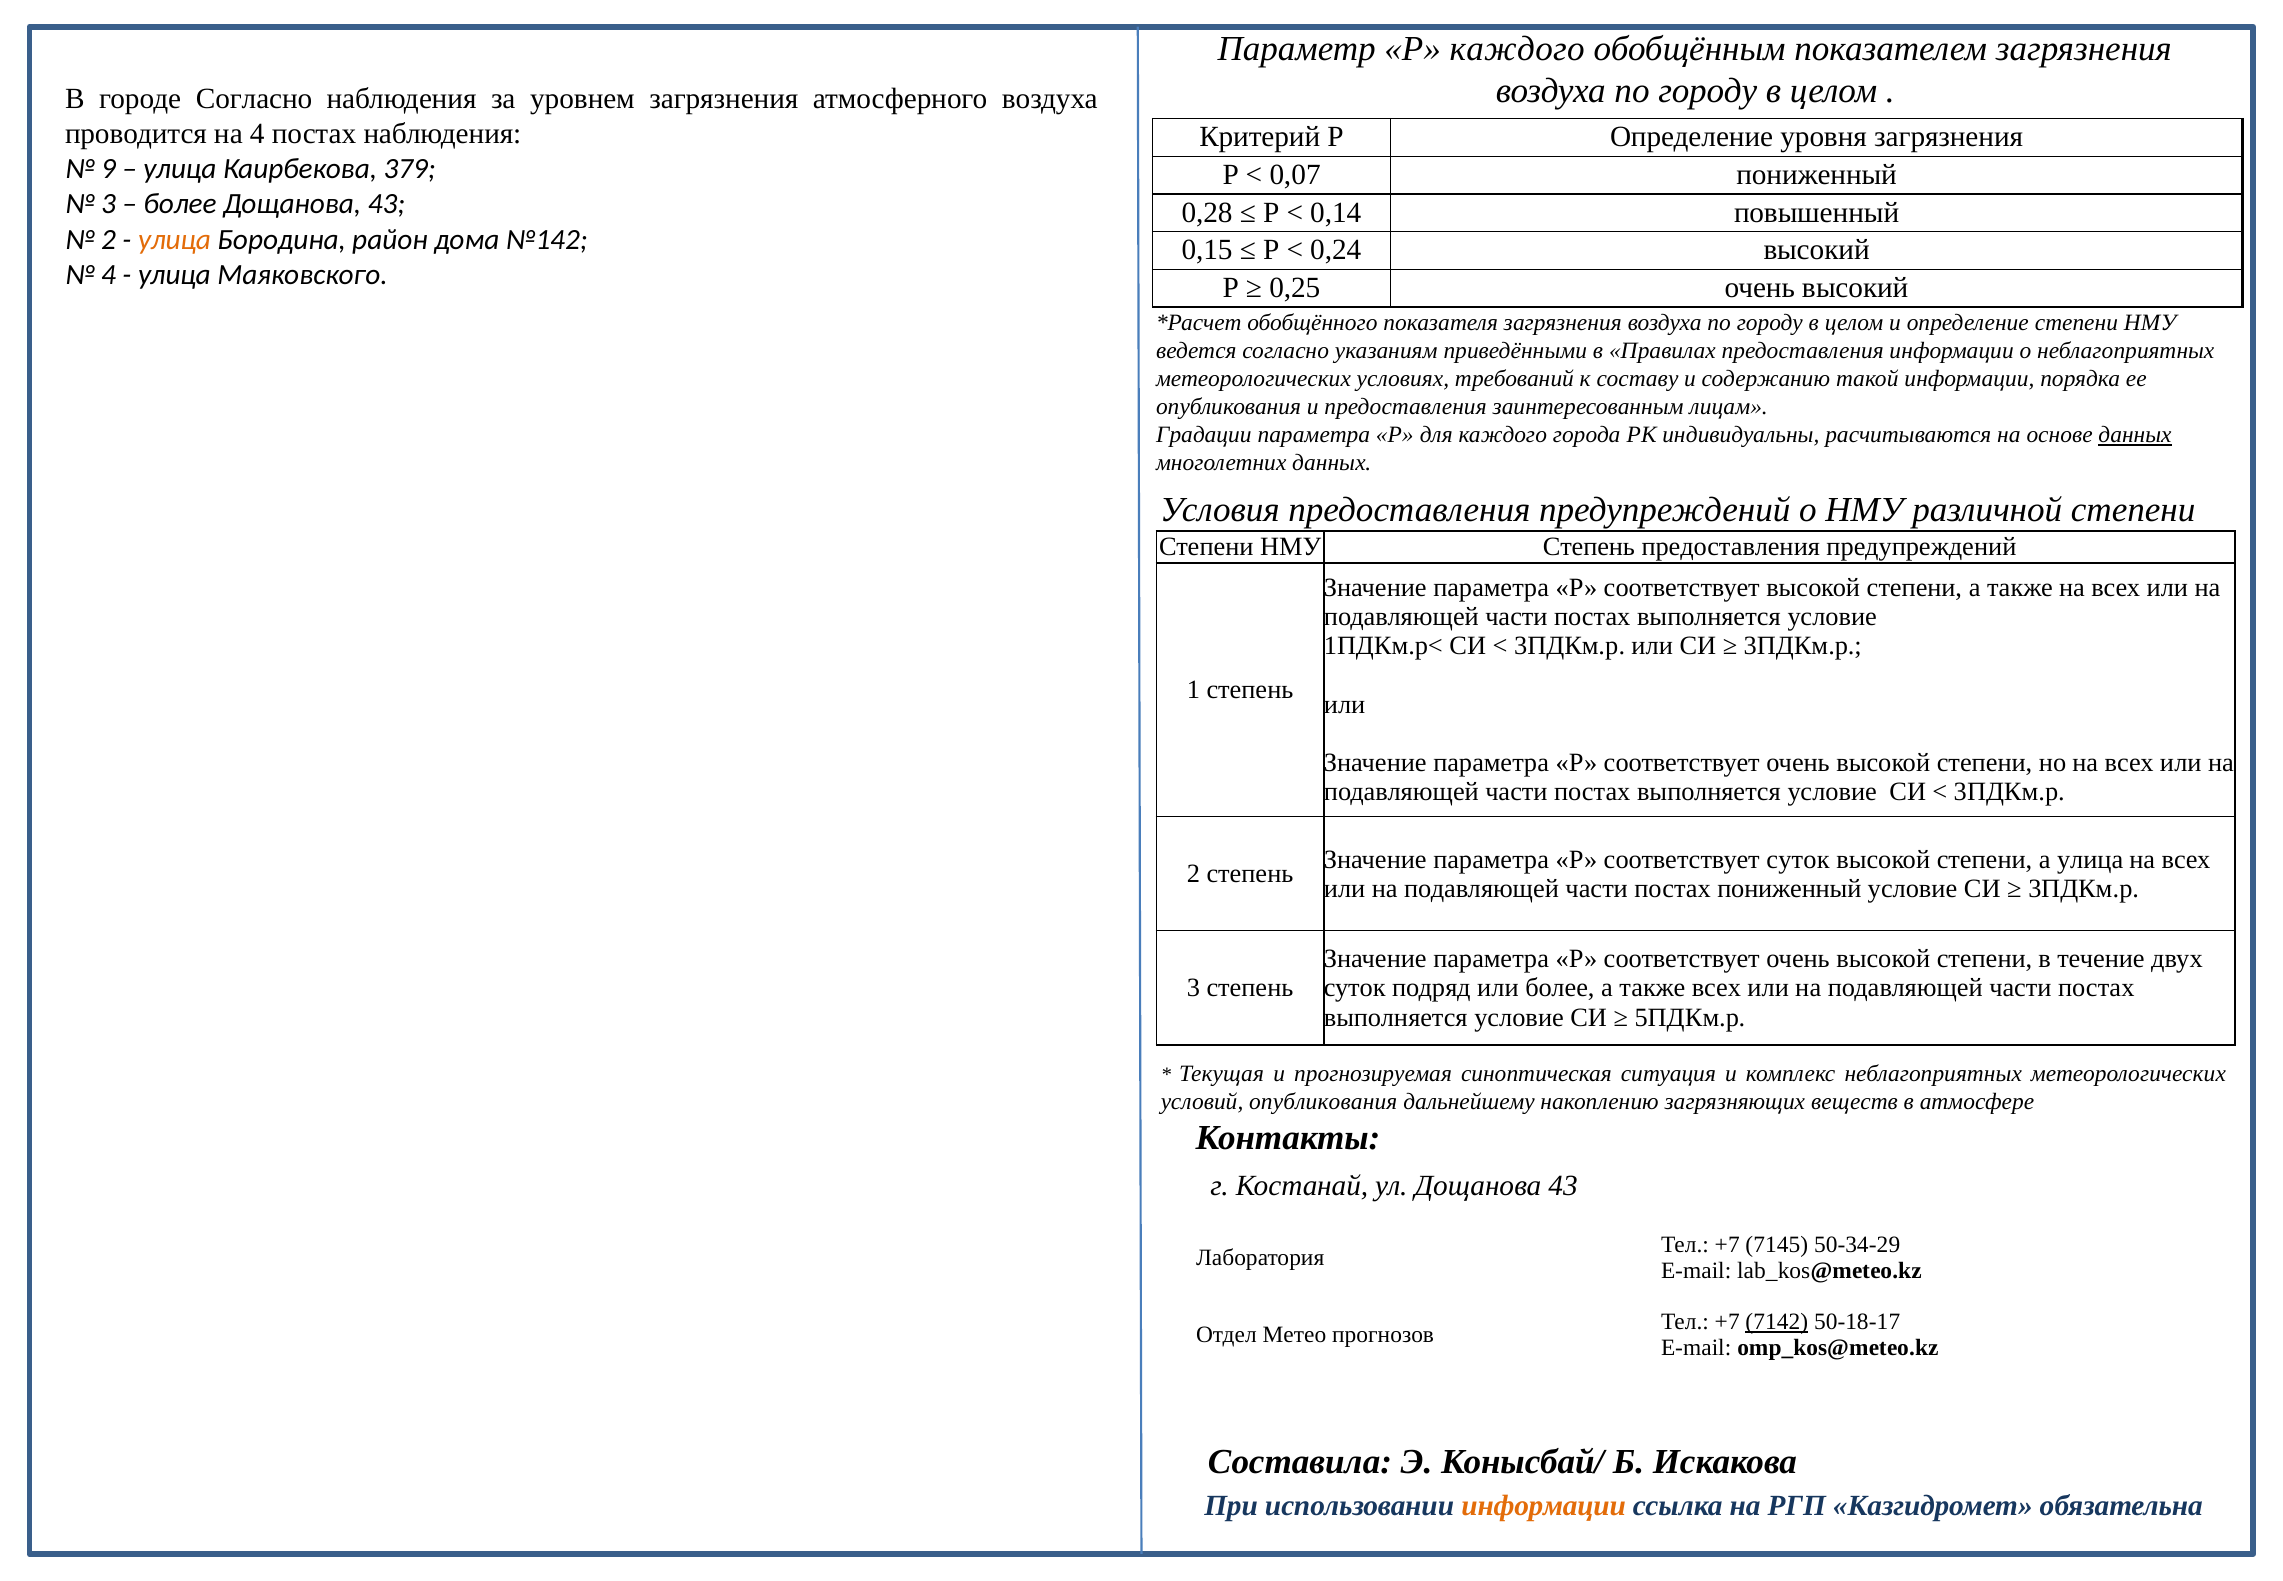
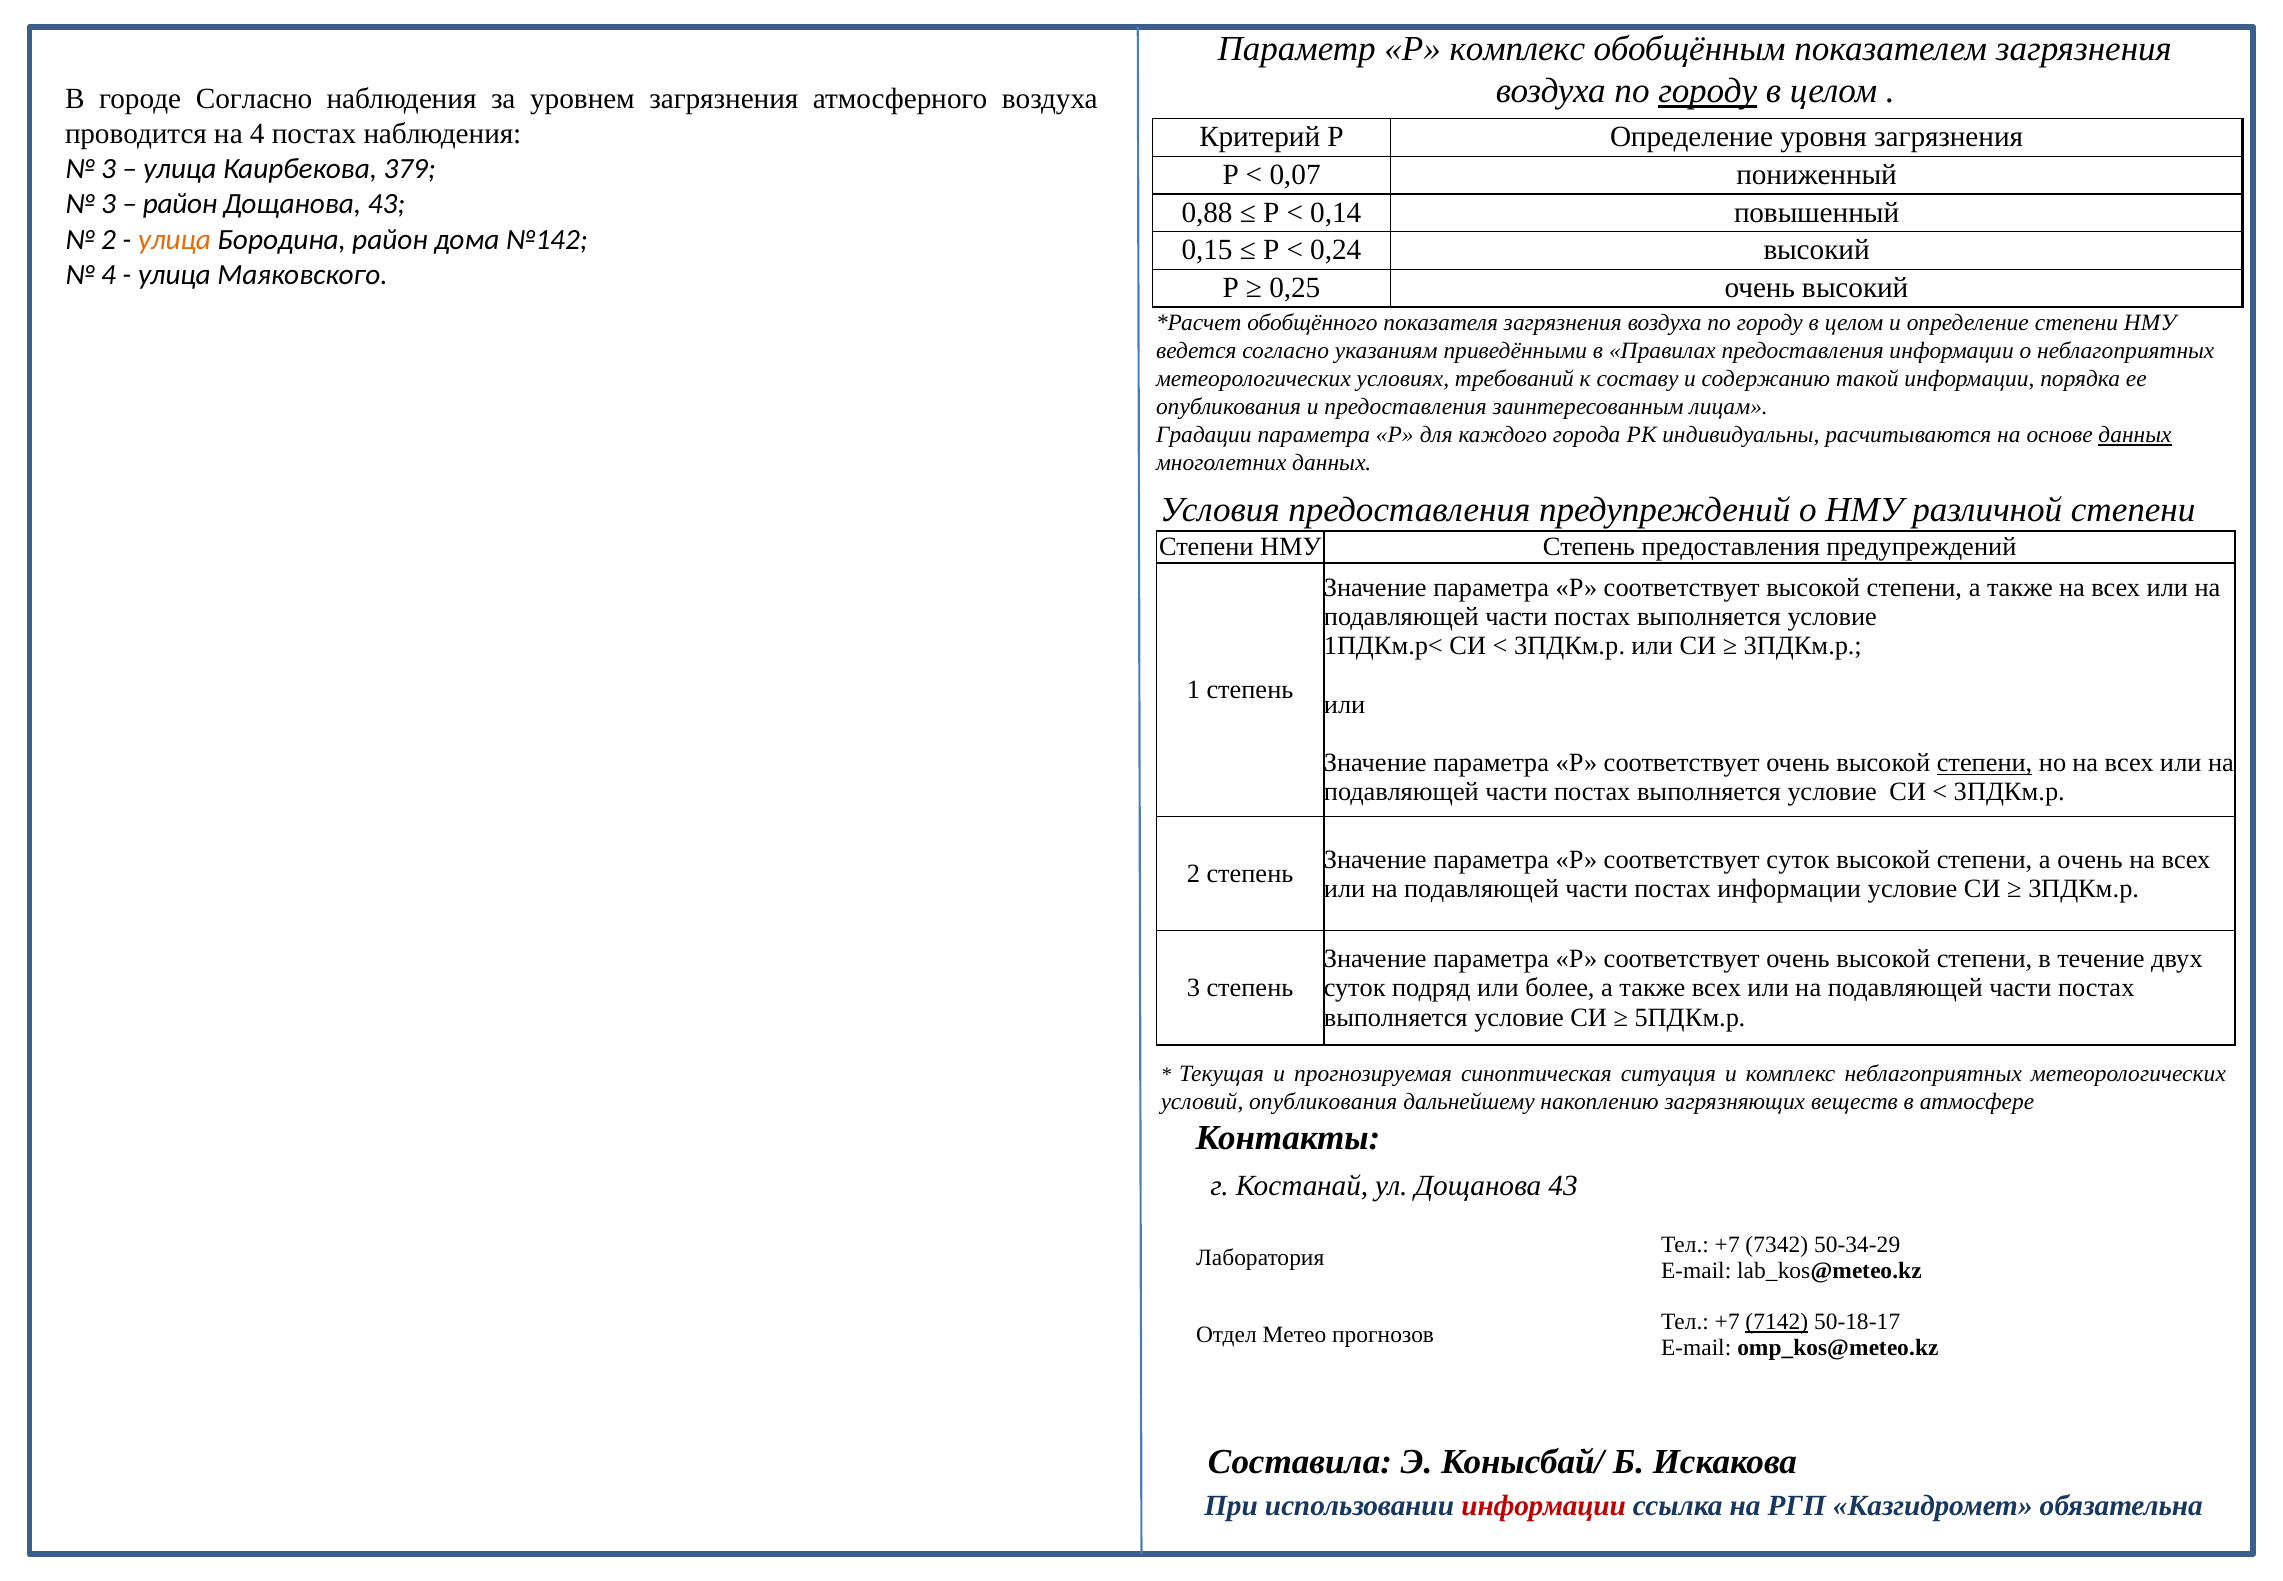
Р каждого: каждого -> комплекс
городу at (1708, 91) underline: none -> present
9 at (109, 169): 9 -> 3
более at (180, 204): более -> район
0,28: 0,28 -> 0,88
степени at (1985, 763) underline: none -> present
а улица: улица -> очень
постах пониженный: пониженный -> информации
7145: 7145 -> 7342
информации at (1544, 1505) colour: orange -> red
